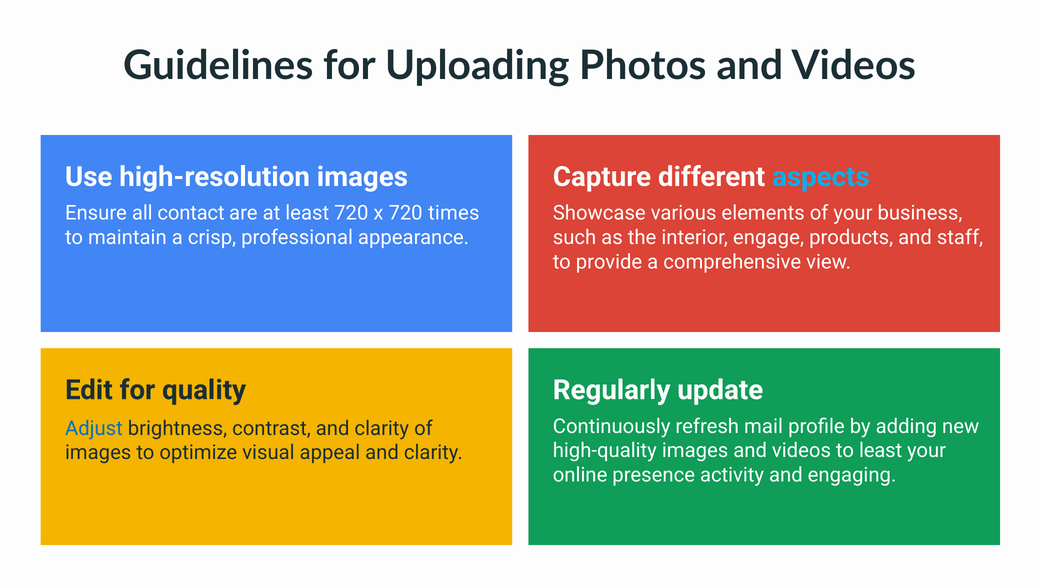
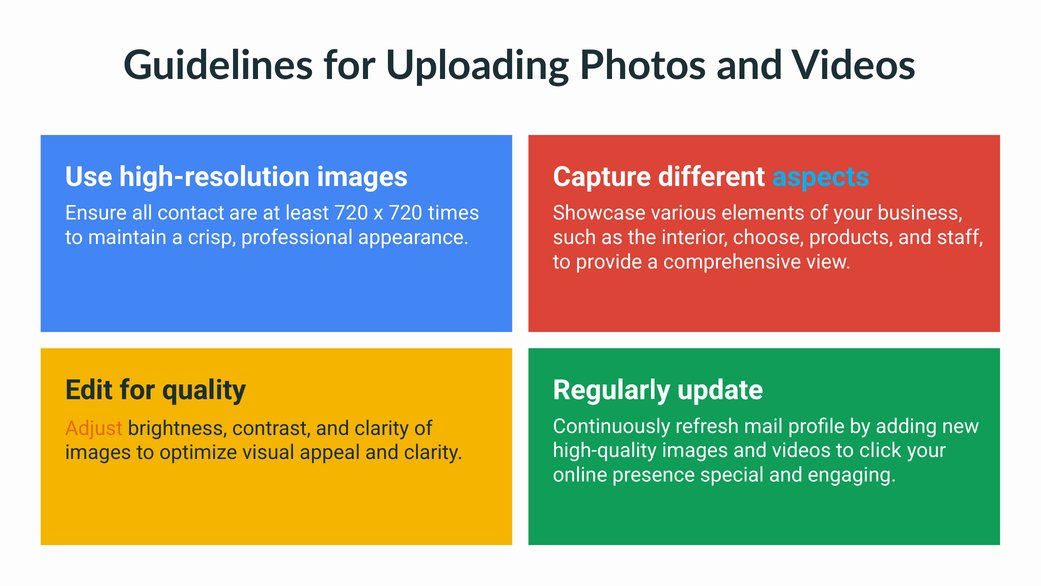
engage: engage -> choose
Adjust colour: blue -> orange
to least: least -> click
activity: activity -> special
